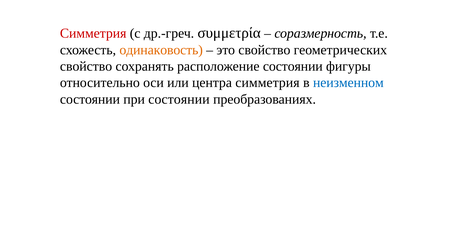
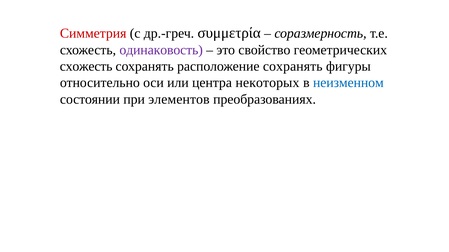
одинаковость colour: orange -> purple
свойство at (86, 67): свойство -> схожесть
расположение состоянии: состоянии -> сохранять
центра симметрия: симметрия -> некоторых
при состоянии: состоянии -> элементов
